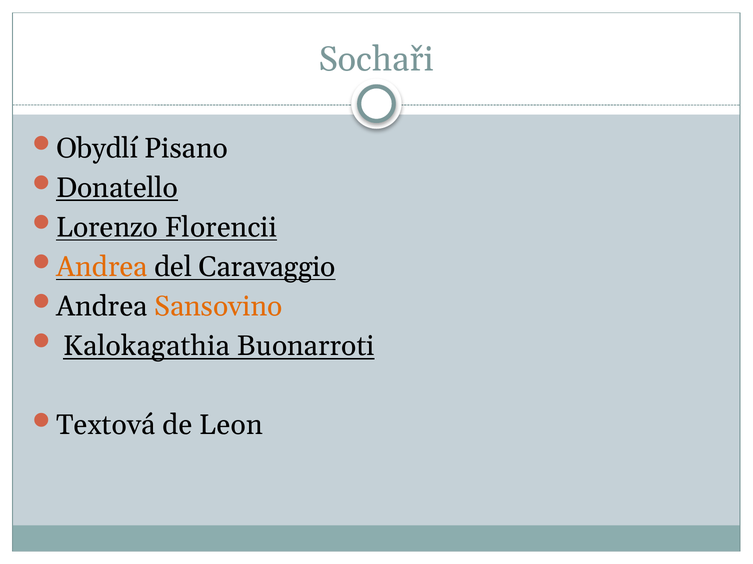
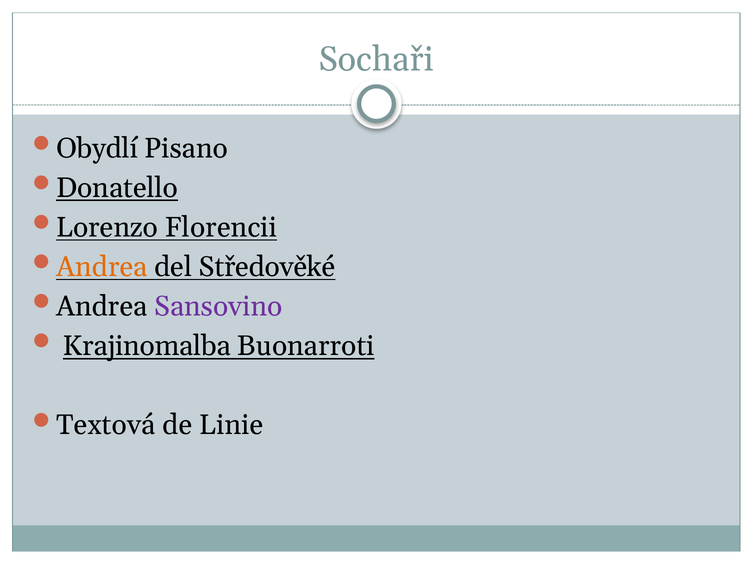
Caravaggio: Caravaggio -> Středověké
Sansovino colour: orange -> purple
Kalokagathia: Kalokagathia -> Krajinomalba
Leon: Leon -> Linie
